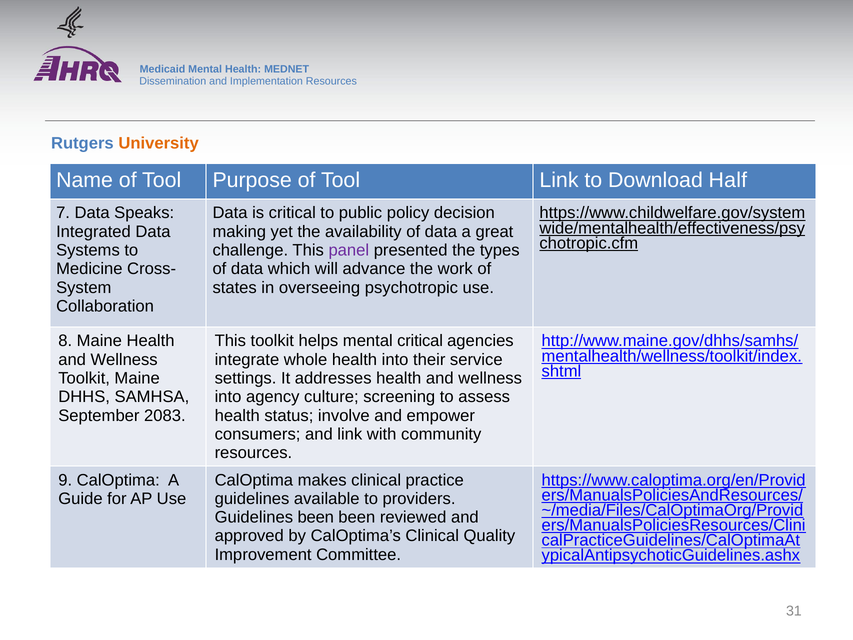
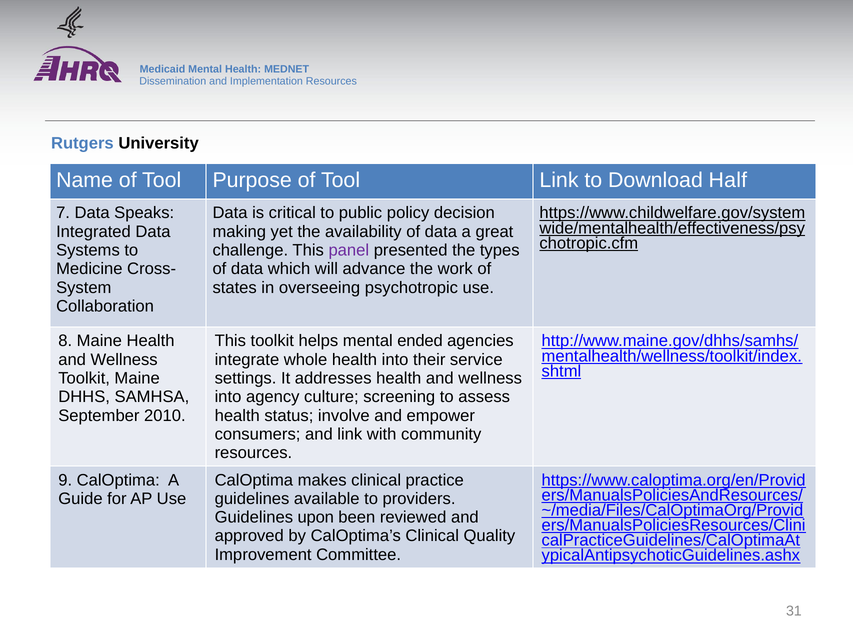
University colour: orange -> black
mental critical: critical -> ended
2083: 2083 -> 2010
Guidelines been: been -> upon
